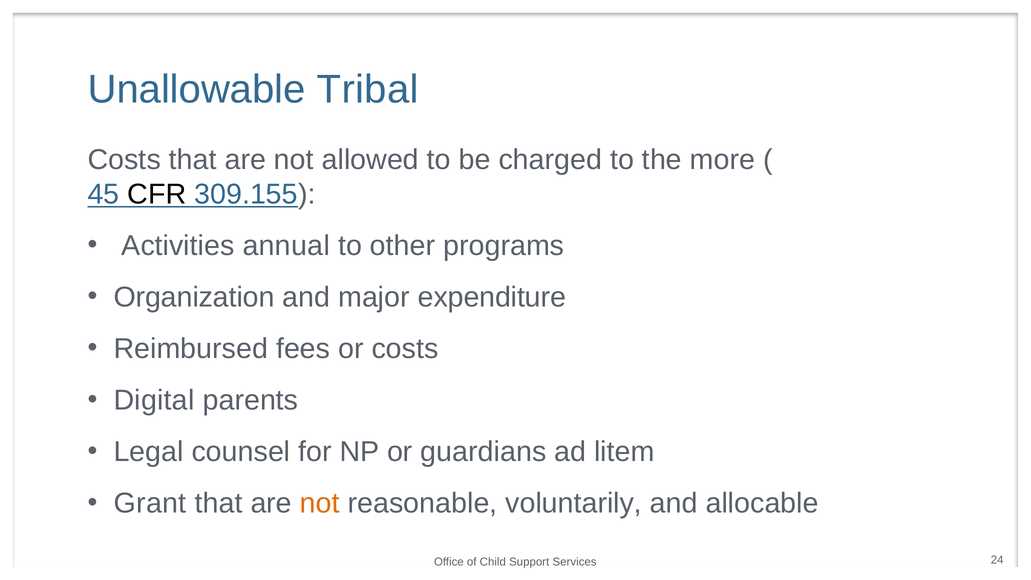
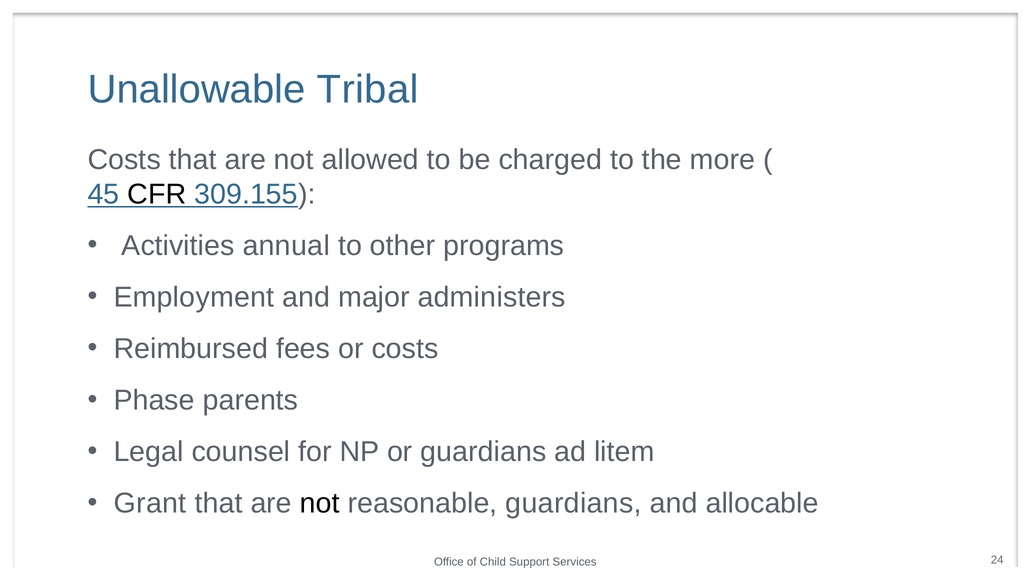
Organization: Organization -> Employment
expenditure: expenditure -> administers
Digital: Digital -> Phase
not at (320, 503) colour: orange -> black
reasonable voluntarily: voluntarily -> guardians
